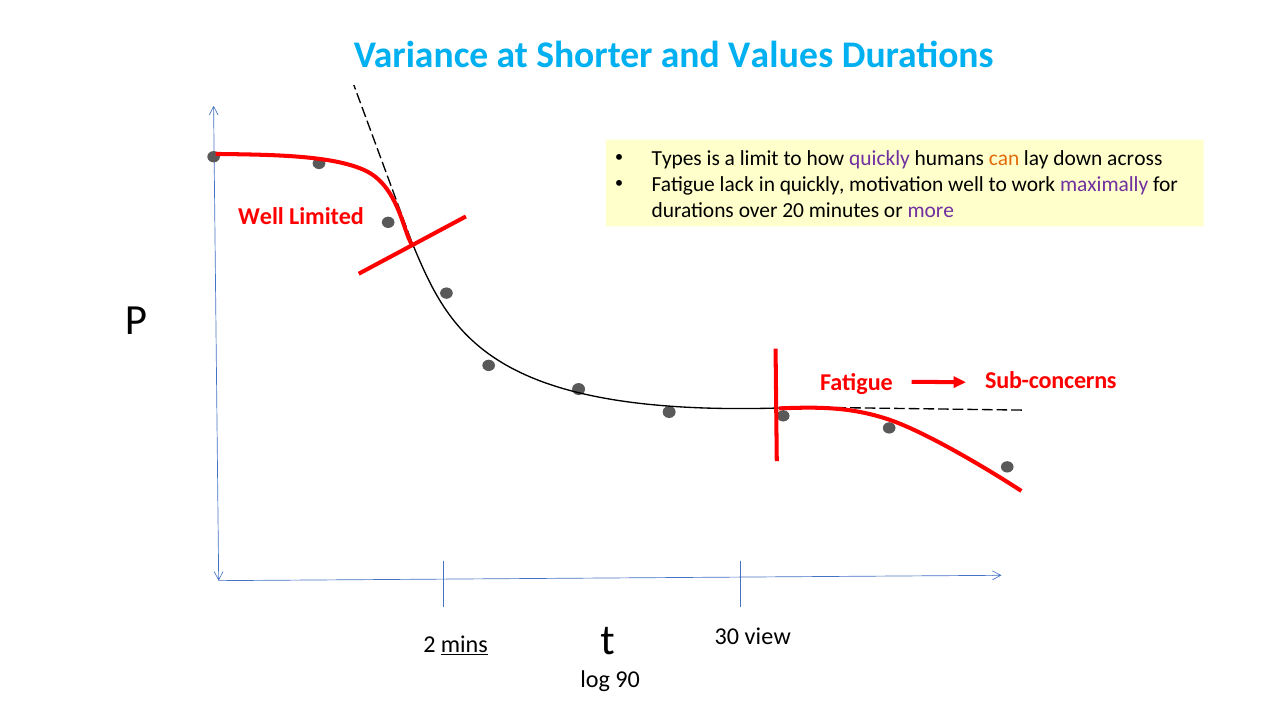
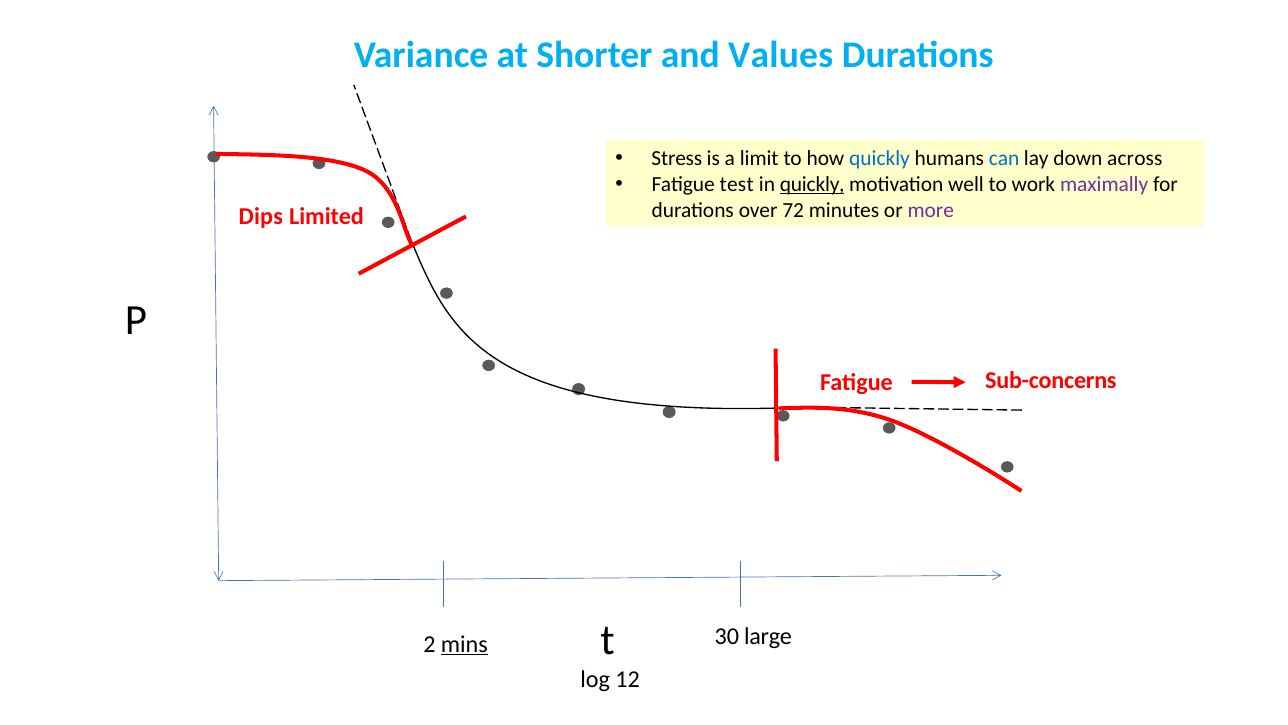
Types: Types -> Stress
quickly at (880, 159) colour: purple -> blue
can colour: orange -> blue
lack: lack -> test
quickly at (812, 184) underline: none -> present
20: 20 -> 72
Well at (261, 217): Well -> Dips
view: view -> large
90: 90 -> 12
